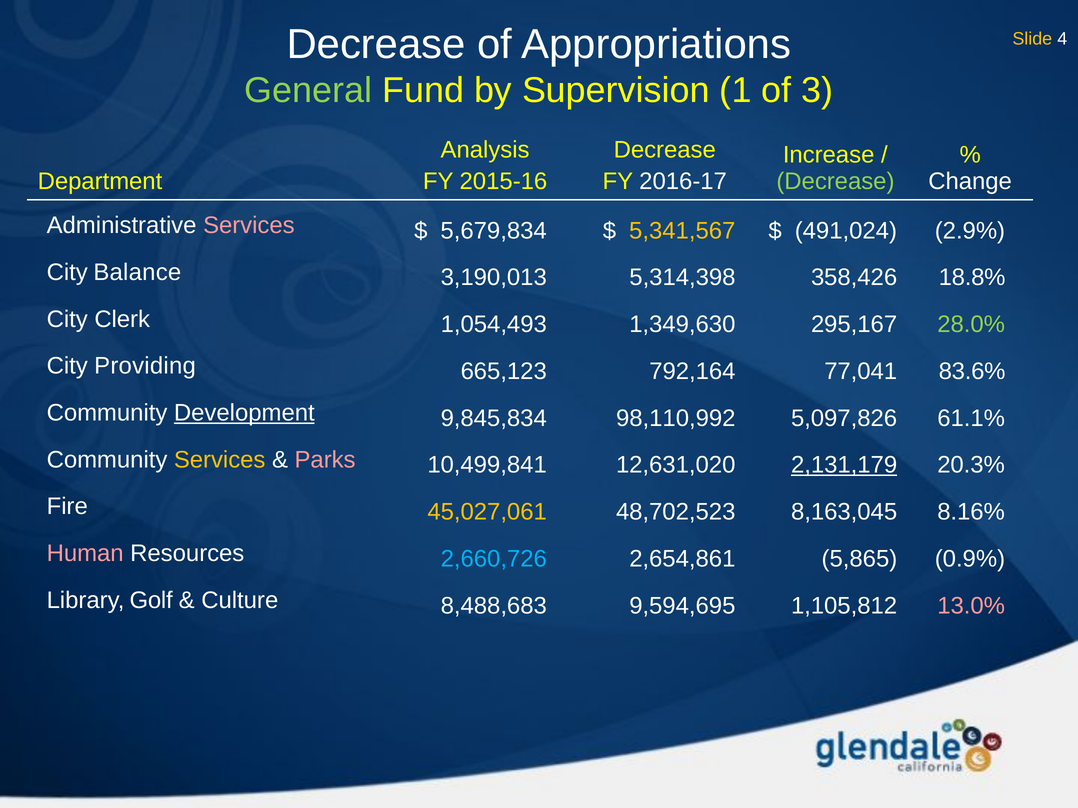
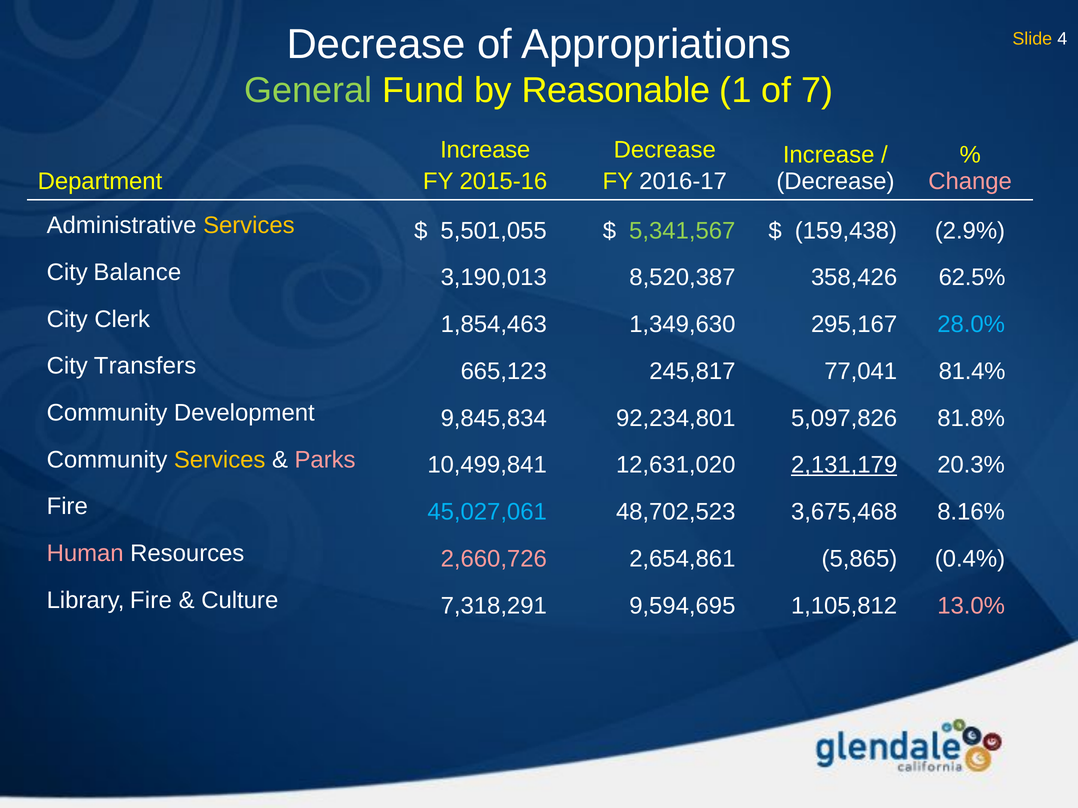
Supervision: Supervision -> Reasonable
3: 3 -> 7
Analysis at (485, 150): Analysis -> Increase
Decrease at (835, 181) colour: light green -> white
Change colour: white -> pink
Services at (249, 226) colour: pink -> yellow
5,679,834: 5,679,834 -> 5,501,055
5,341,567 colour: yellow -> light green
491,024: 491,024 -> 159,438
5,314,398: 5,314,398 -> 8,520,387
18.8%: 18.8% -> 62.5%
1,054,493: 1,054,493 -> 1,854,463
28.0% colour: light green -> light blue
Providing: Providing -> Transfers
792,164: 792,164 -> 245,817
83.6%: 83.6% -> 81.4%
Development underline: present -> none
98,110,992: 98,110,992 -> 92,234,801
61.1%: 61.1% -> 81.8%
45,027,061 colour: yellow -> light blue
8,163,045: 8,163,045 -> 3,675,468
2,660,726 colour: light blue -> pink
0.9%: 0.9% -> 0.4%
Library Golf: Golf -> Fire
8,488,683: 8,488,683 -> 7,318,291
